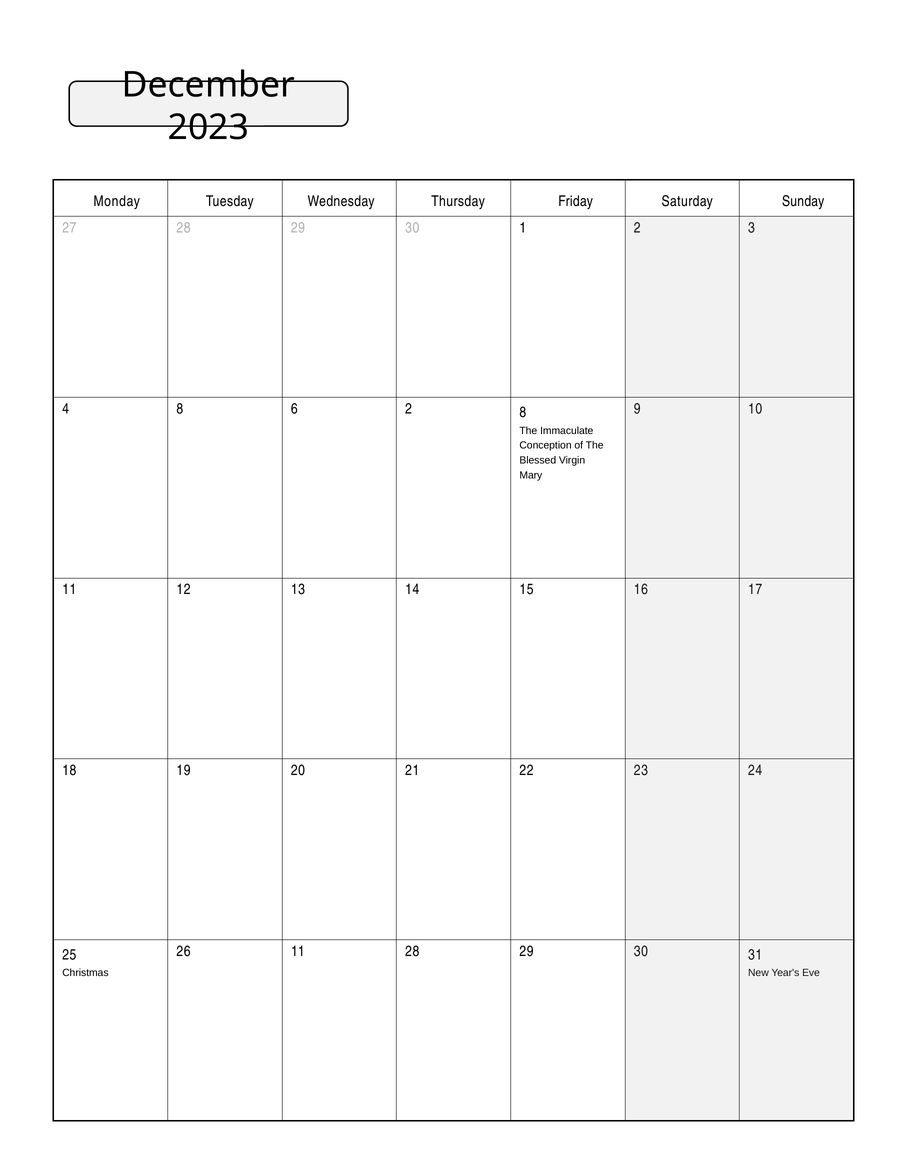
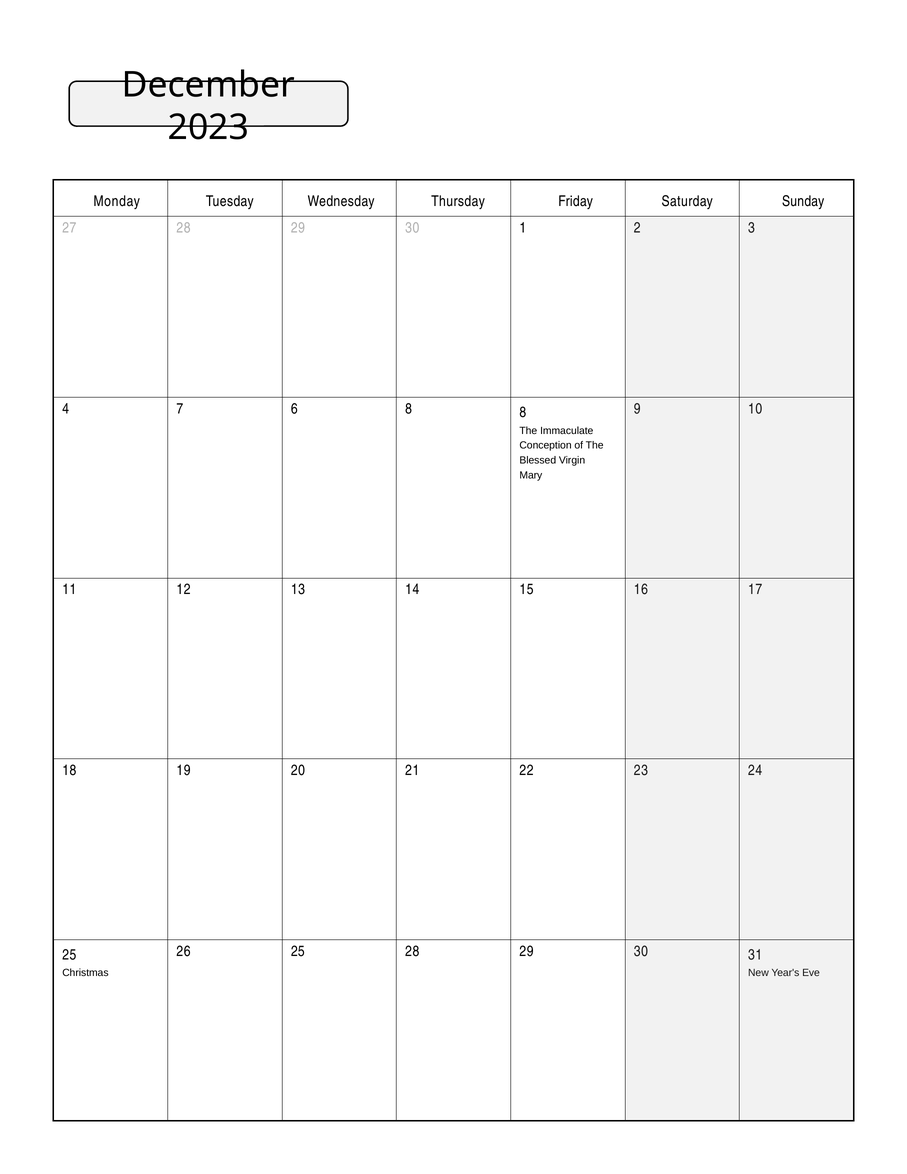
4 8: 8 -> 7
6 2: 2 -> 8
26 11: 11 -> 25
